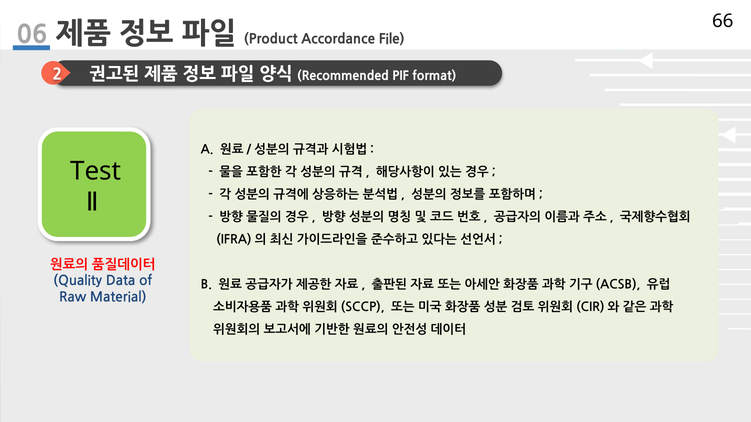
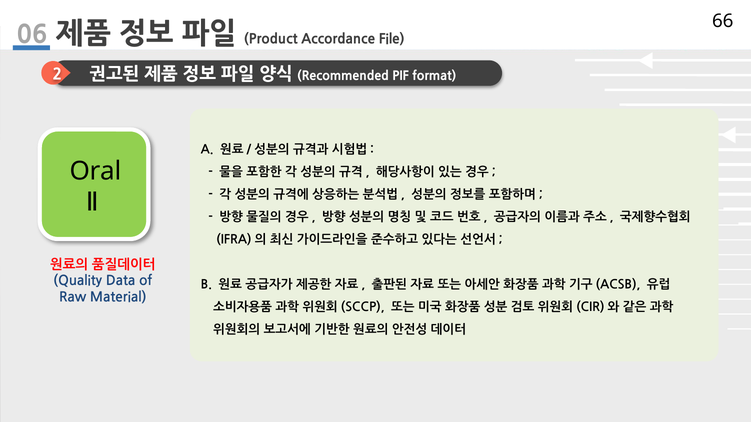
Test: Test -> Oral
